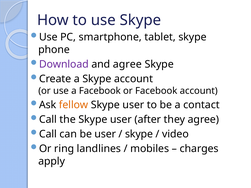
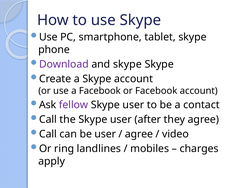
and agree: agree -> skype
fellow colour: orange -> purple
skype at (139, 134): skype -> agree
